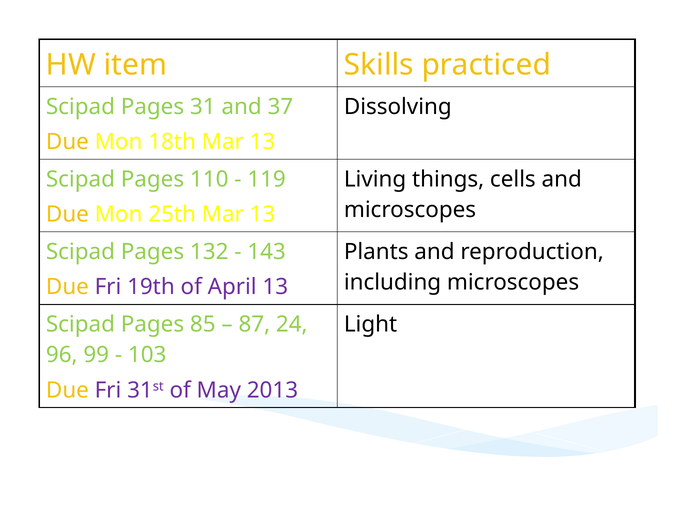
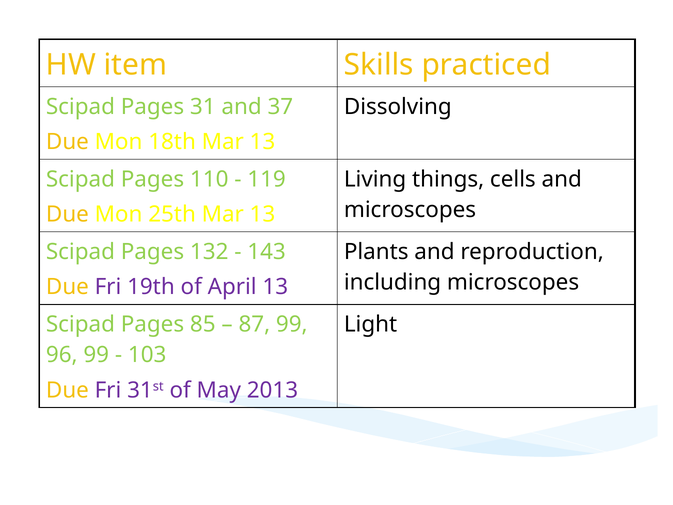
87 24: 24 -> 99
